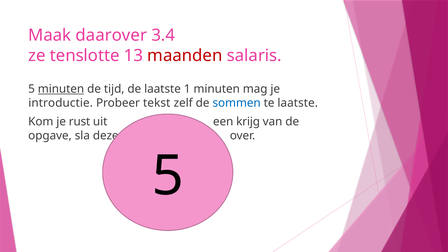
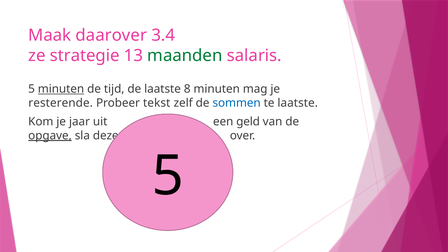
tenslotte: tenslotte -> strategie
maanden colour: red -> green
1: 1 -> 8
introductie: introductie -> resterende
rust: rust -> jaar
krijg: krijg -> geld
opgave underline: none -> present
